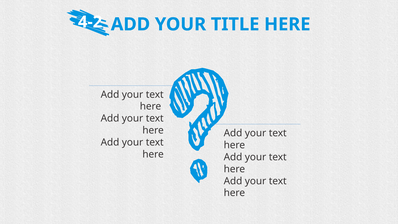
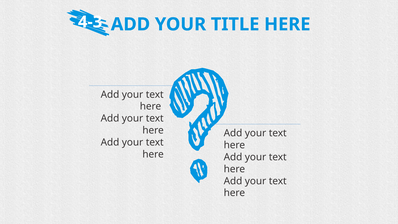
4-2: 4-2 -> 4-3
